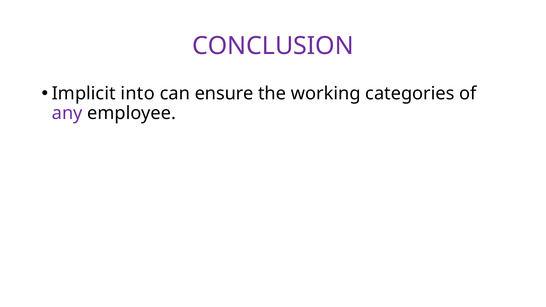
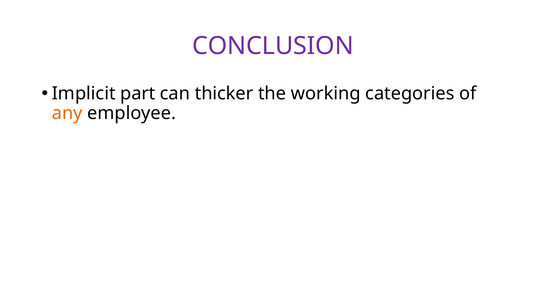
into: into -> part
ensure: ensure -> thicker
any colour: purple -> orange
